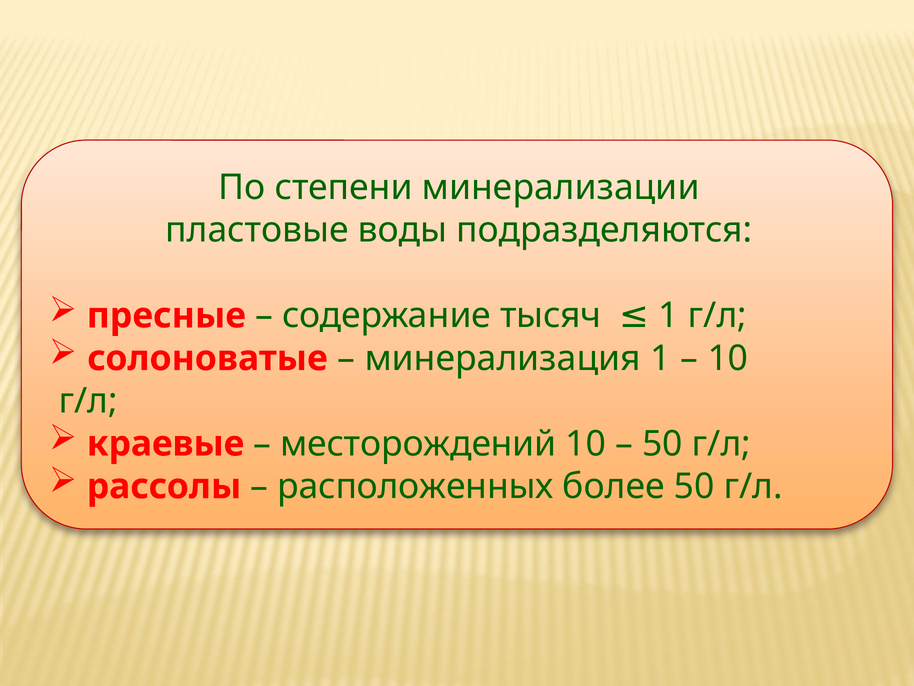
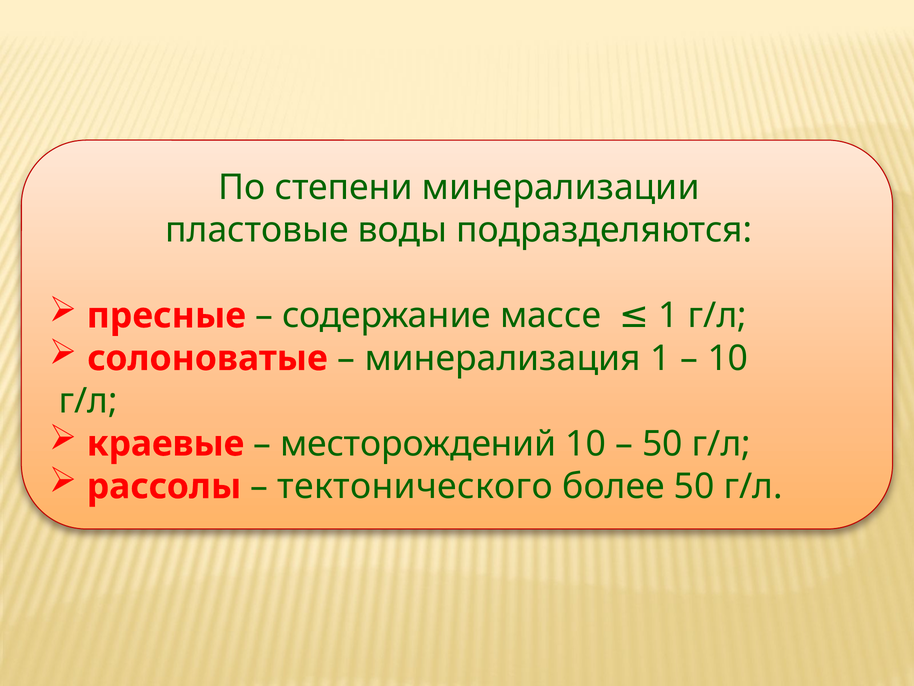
тысяч: тысяч -> массе
расположенных: расположенных -> тектонического
